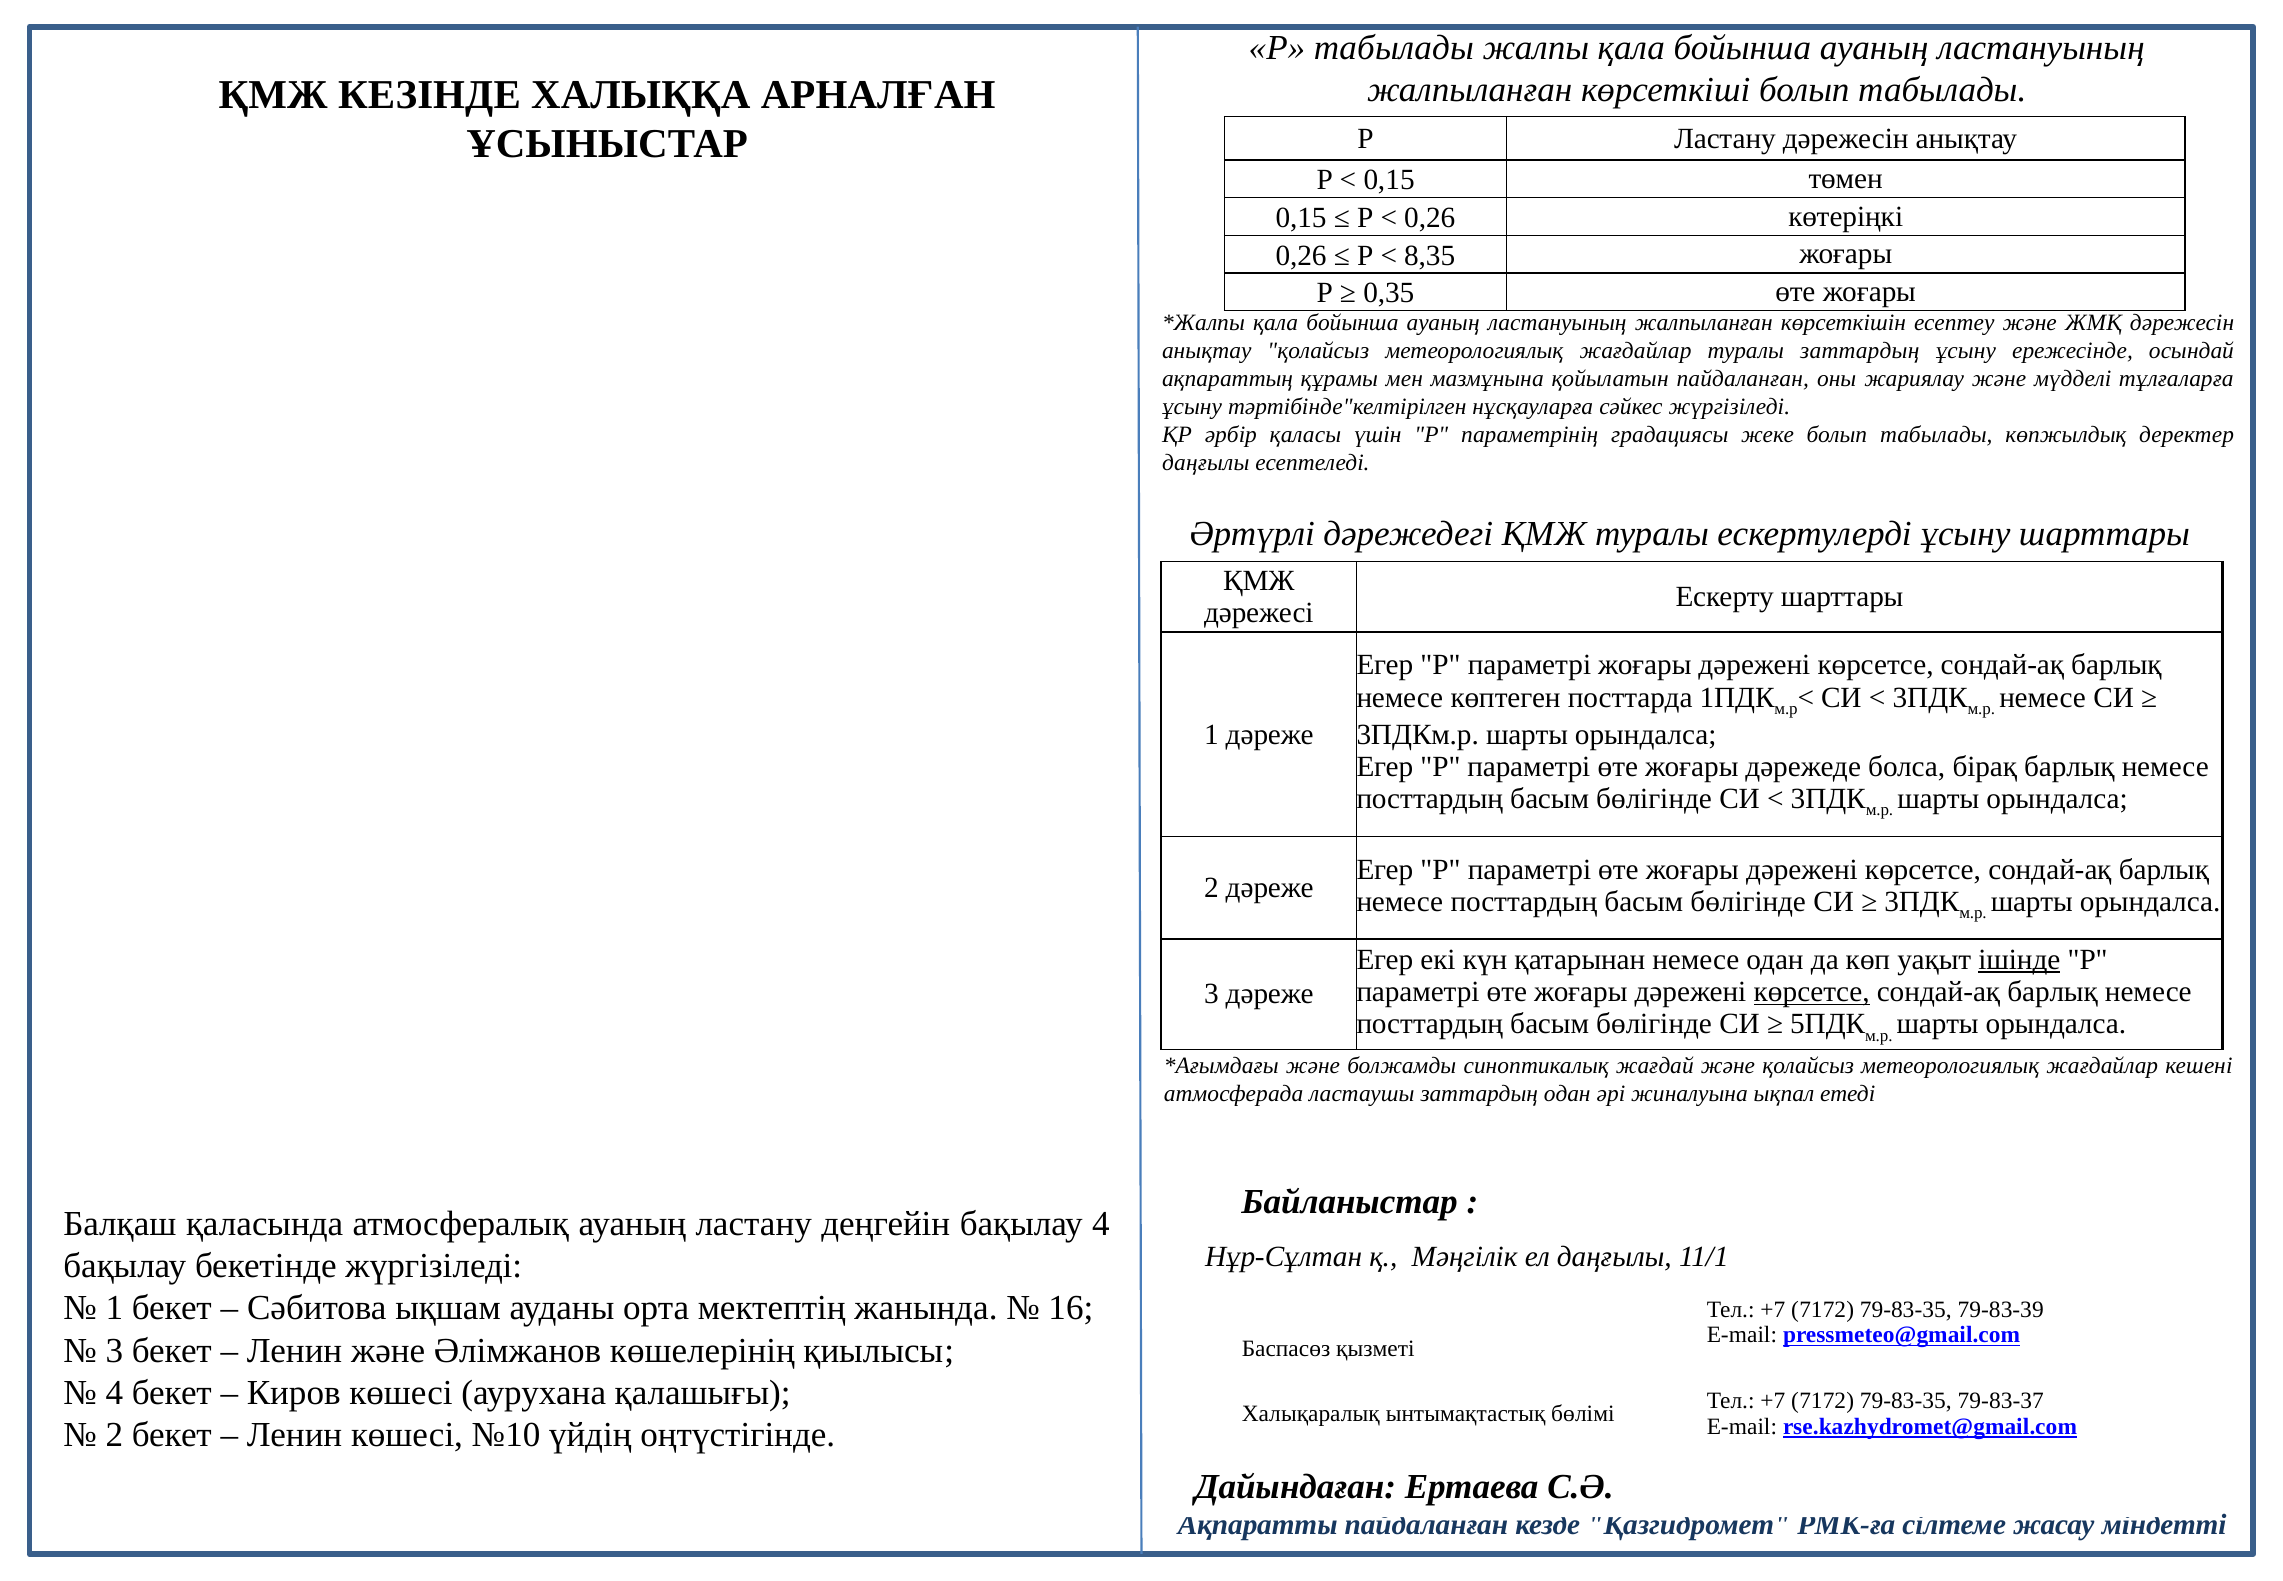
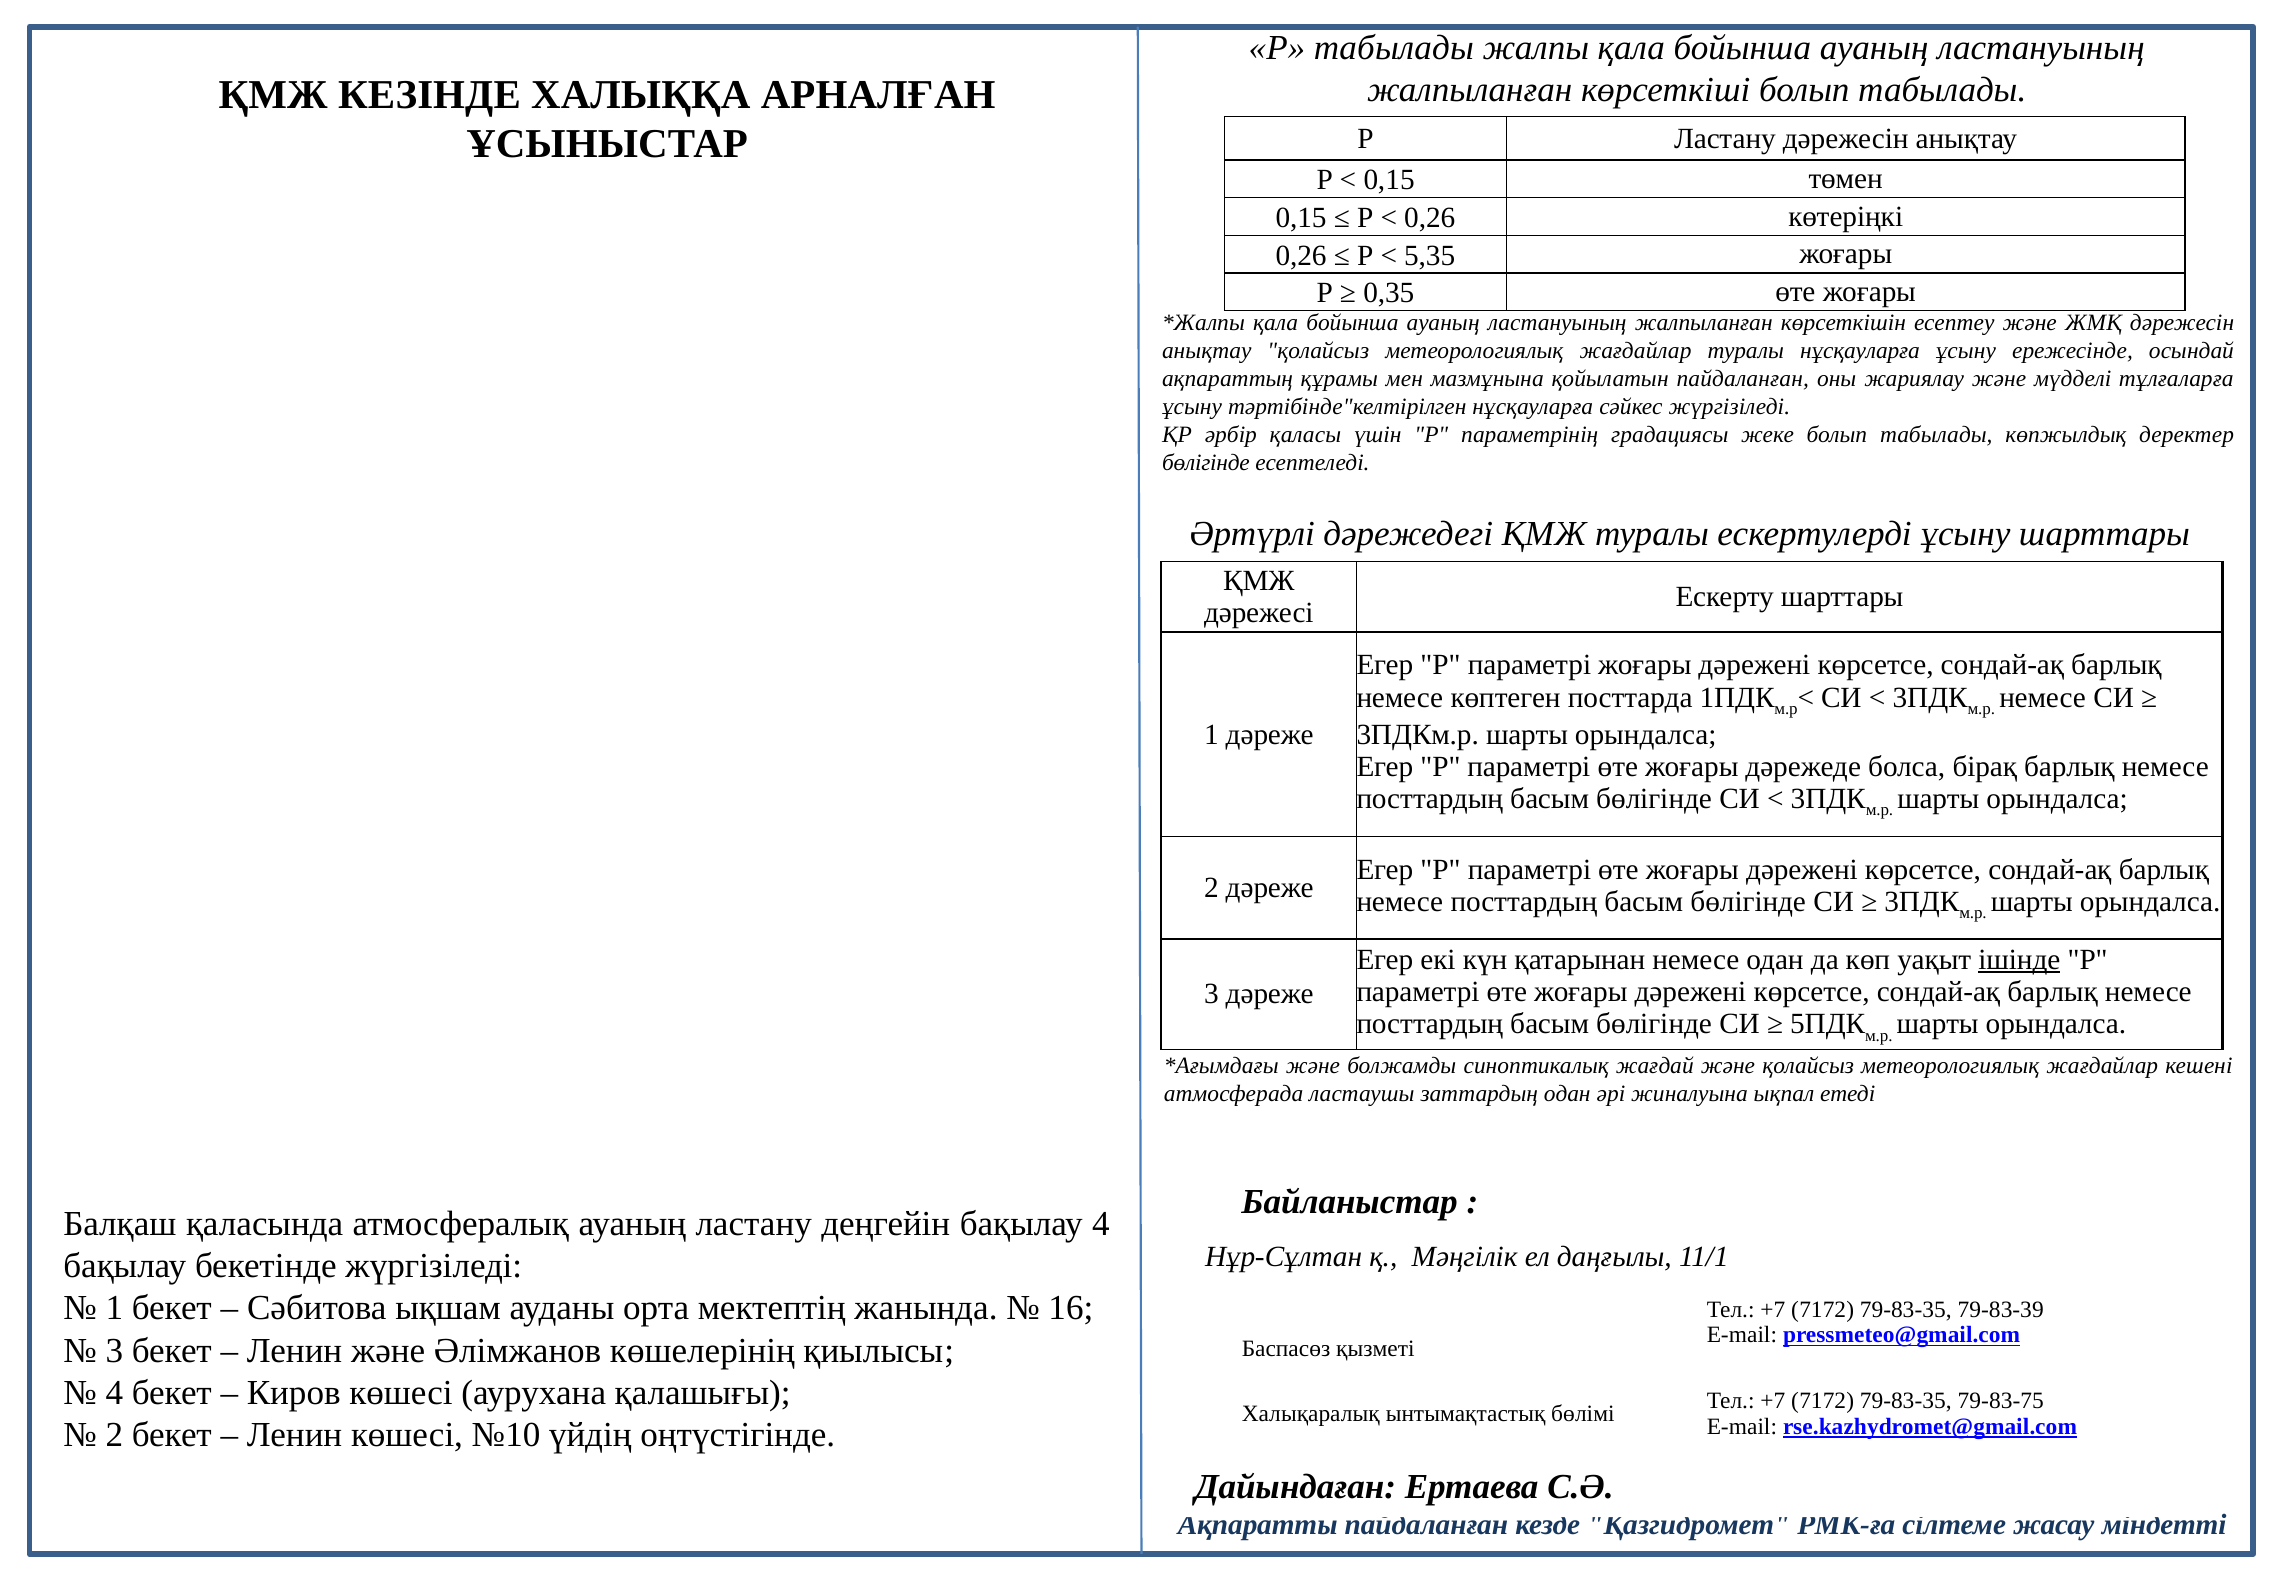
8,35: 8,35 -> 5,35
туралы заттардың: заттардың -> нұсқауларға
даңғылы at (1206, 463): даңғылы -> бөлігінде
көрсетсе at (1812, 992) underline: present -> none
79-83-37: 79-83-37 -> 79-83-75
